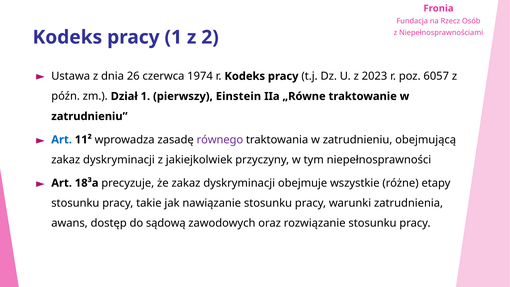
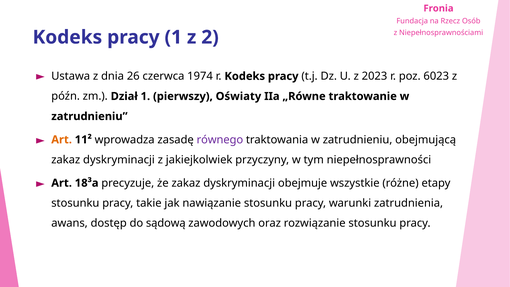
6057: 6057 -> 6023
Einstein: Einstein -> Oświaty
Art at (62, 140) colour: blue -> orange
